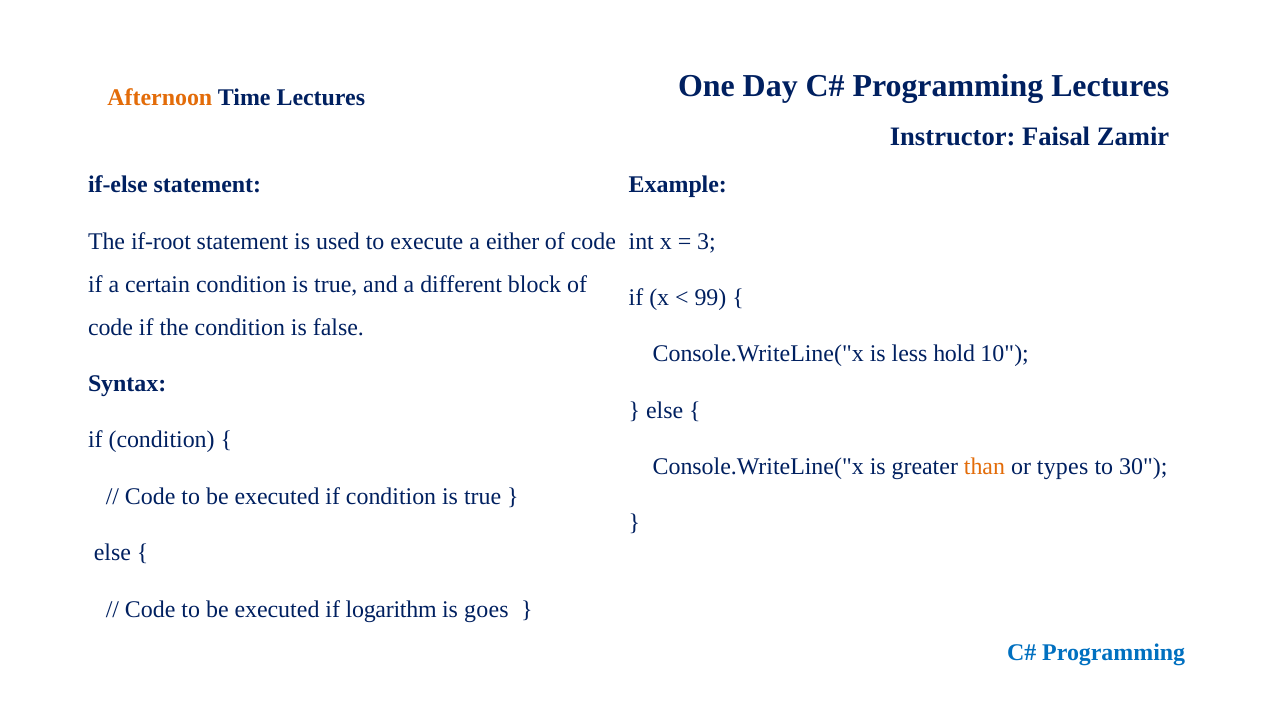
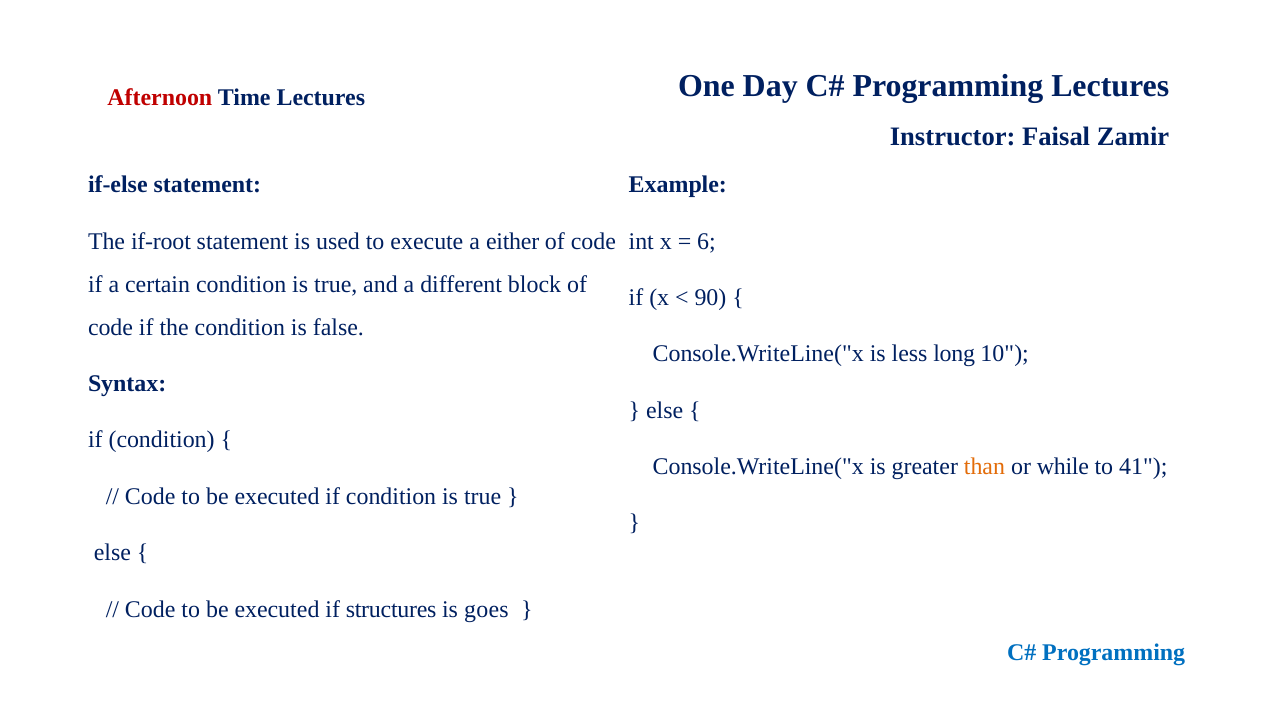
Afternoon colour: orange -> red
3: 3 -> 6
99: 99 -> 90
hold: hold -> long
types: types -> while
30: 30 -> 41
logarithm: logarithm -> structures
